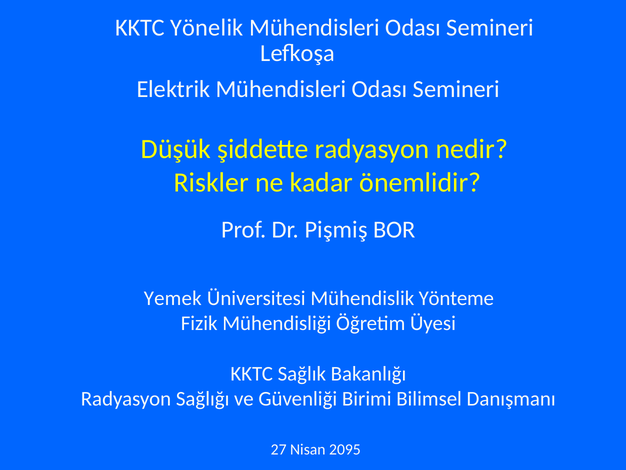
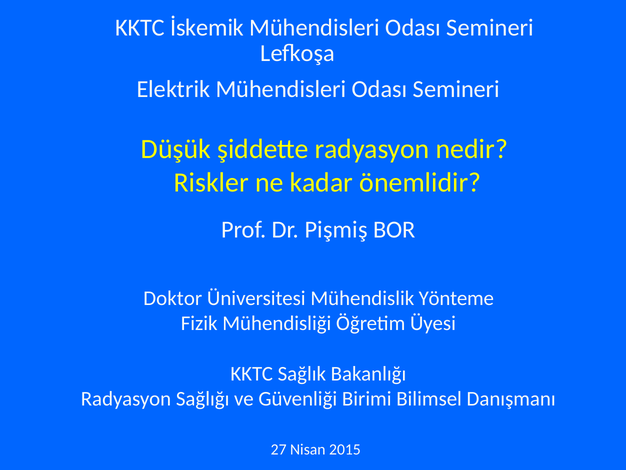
Yönelik: Yönelik -> İskemik
Yemek: Yemek -> Doktor
2095: 2095 -> 2015
